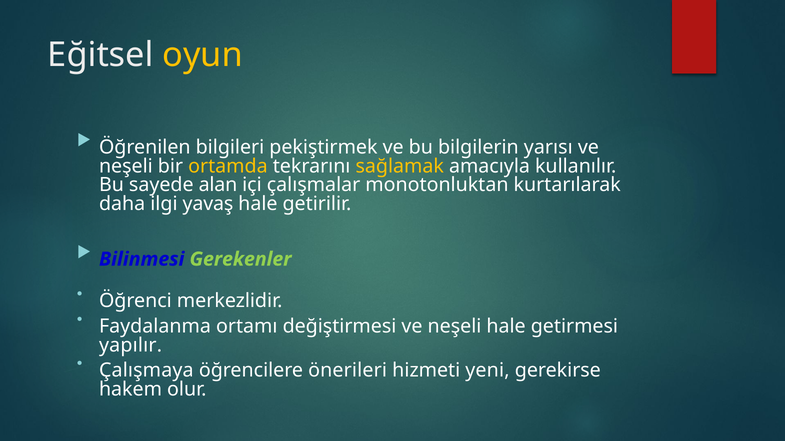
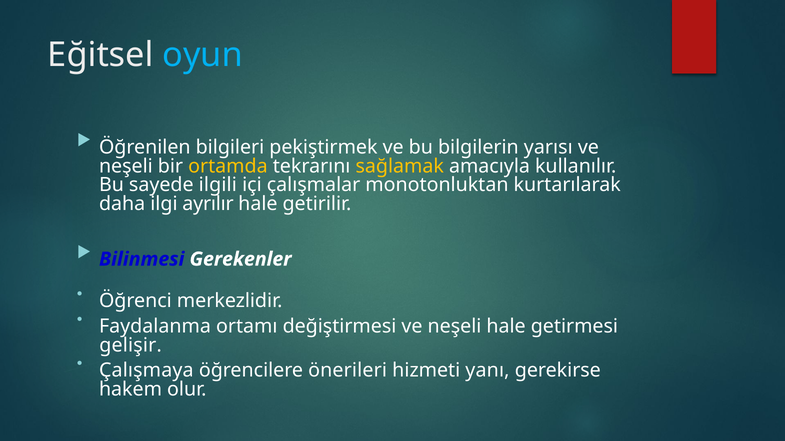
oyun colour: yellow -> light blue
alan: alan -> ilgili
yavaş: yavaş -> ayrılır
Gerekenler colour: light green -> white
yapılır: yapılır -> gelişir
yeni: yeni -> yanı
